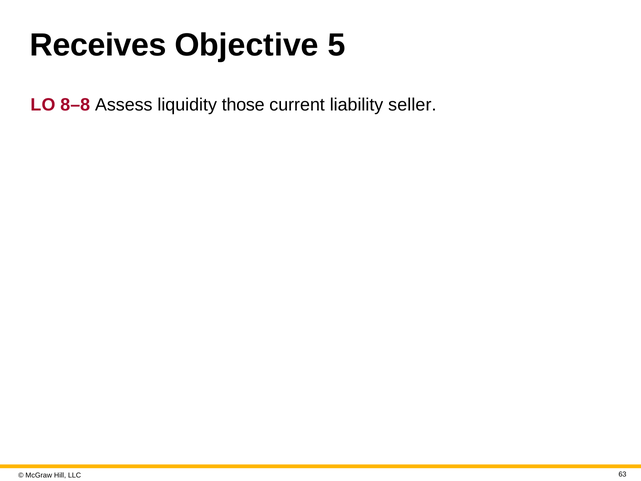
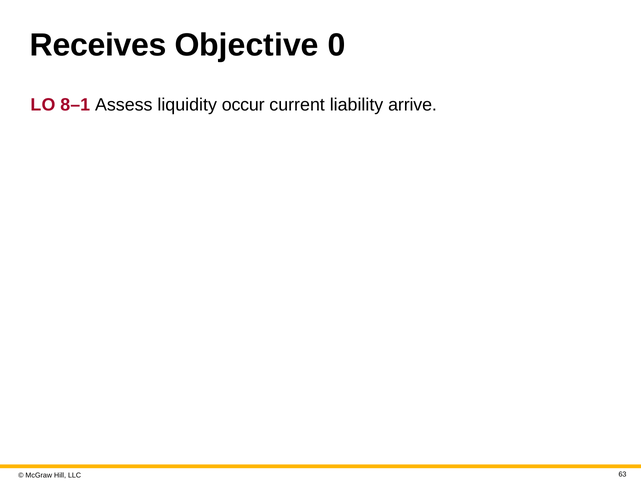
5: 5 -> 0
8–8: 8–8 -> 8–1
those: those -> occur
seller: seller -> arrive
